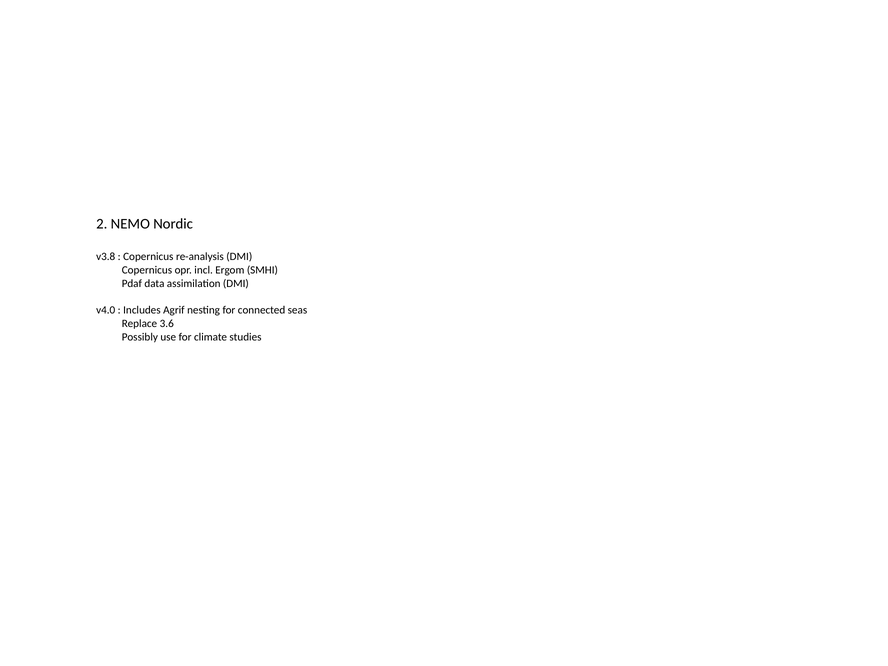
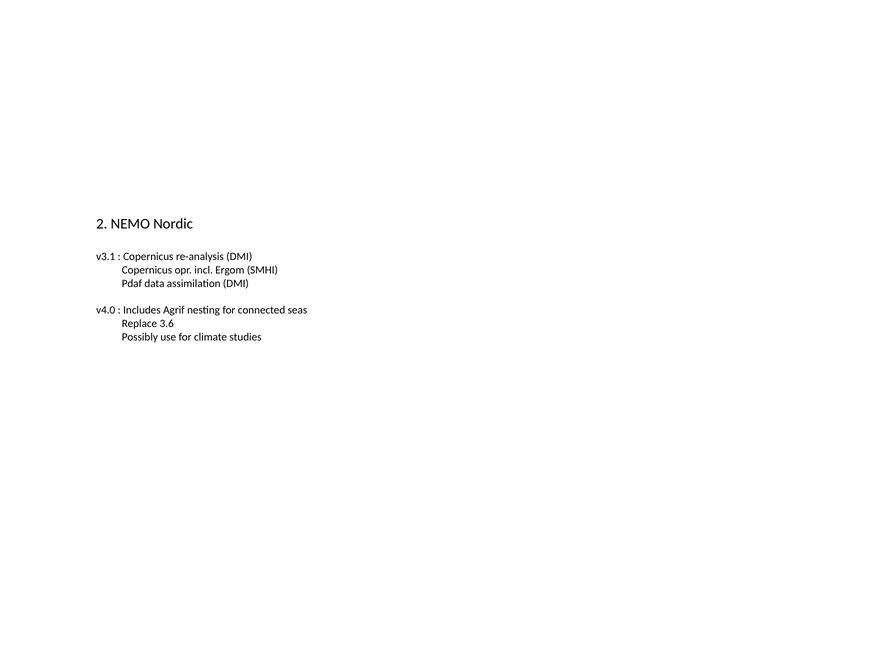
v3.8: v3.8 -> v3.1
